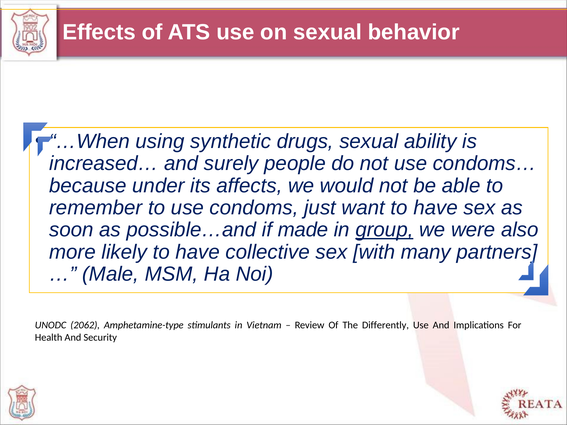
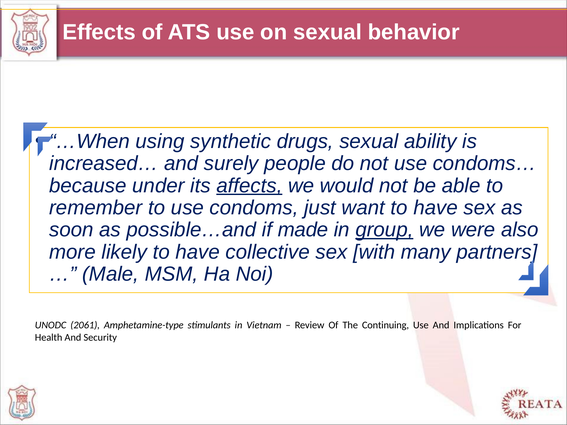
affects underline: none -> present
2062: 2062 -> 2061
Differently: Differently -> Continuing
